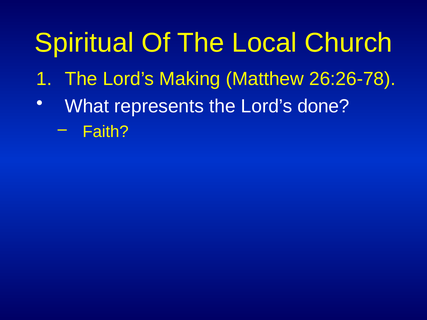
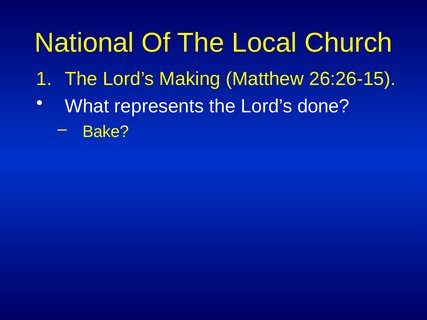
Spiritual: Spiritual -> National
26:26-78: 26:26-78 -> 26:26-15
Faith: Faith -> Bake
